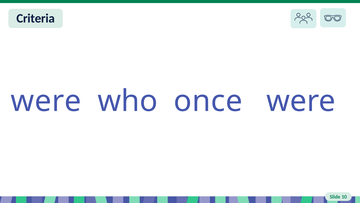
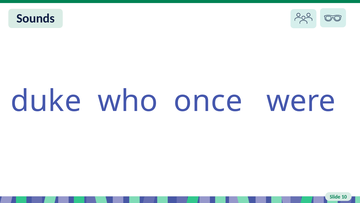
Criteria: Criteria -> Sounds
were at (46, 101): were -> duke
